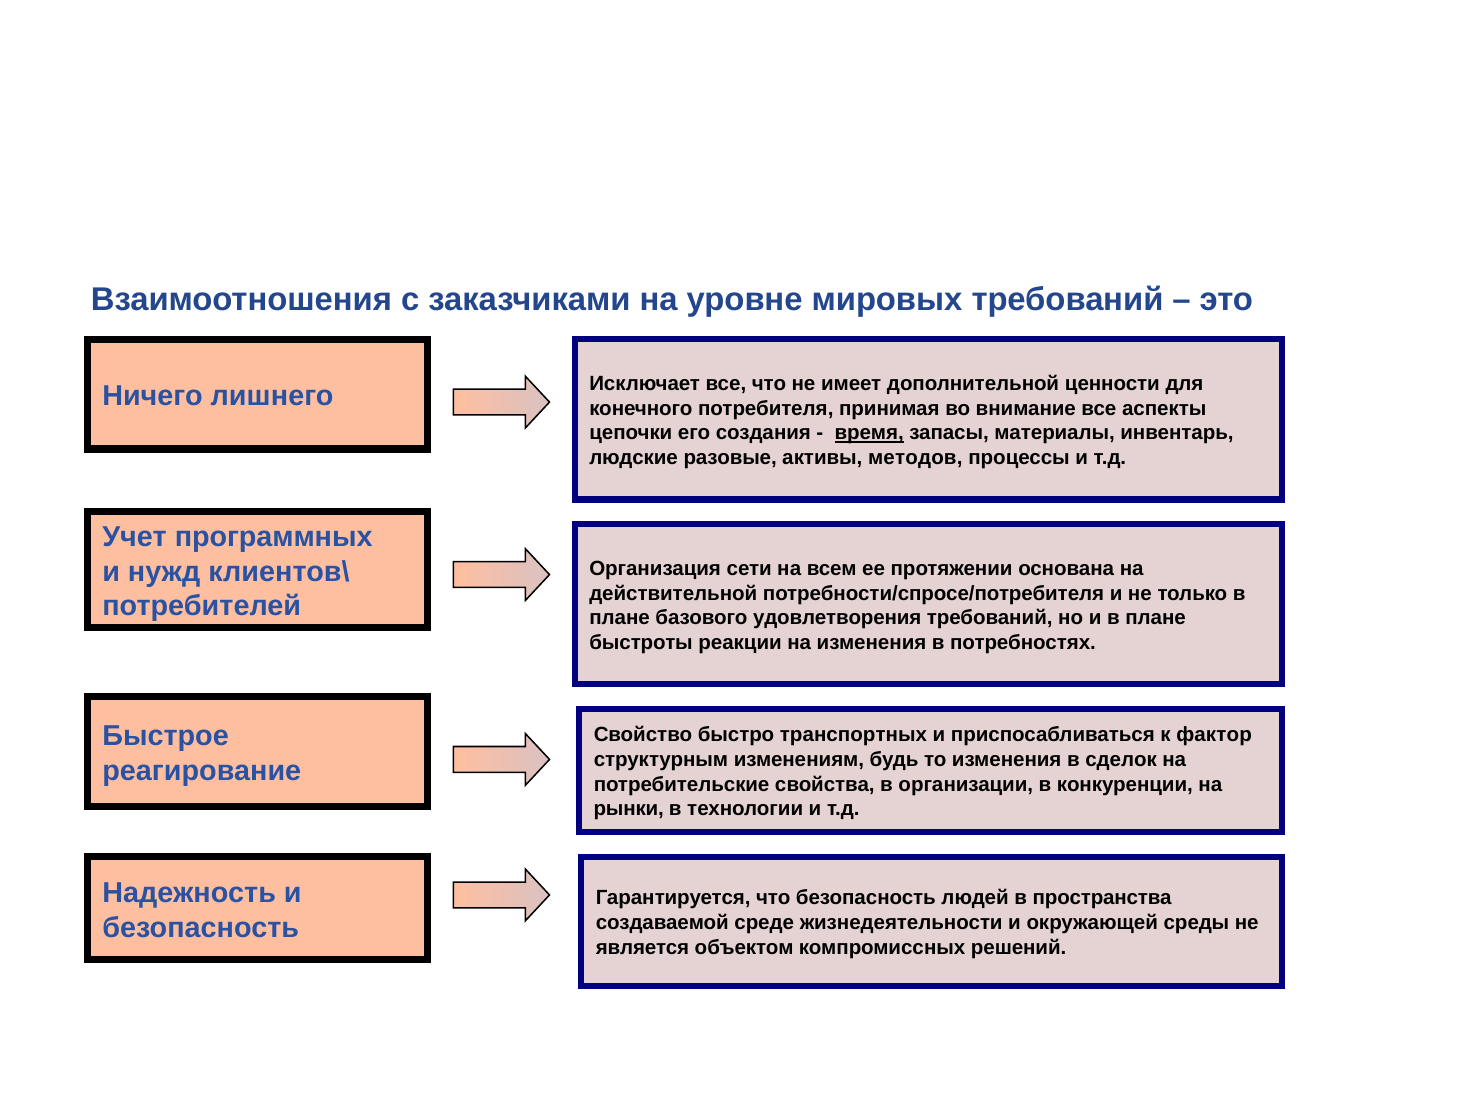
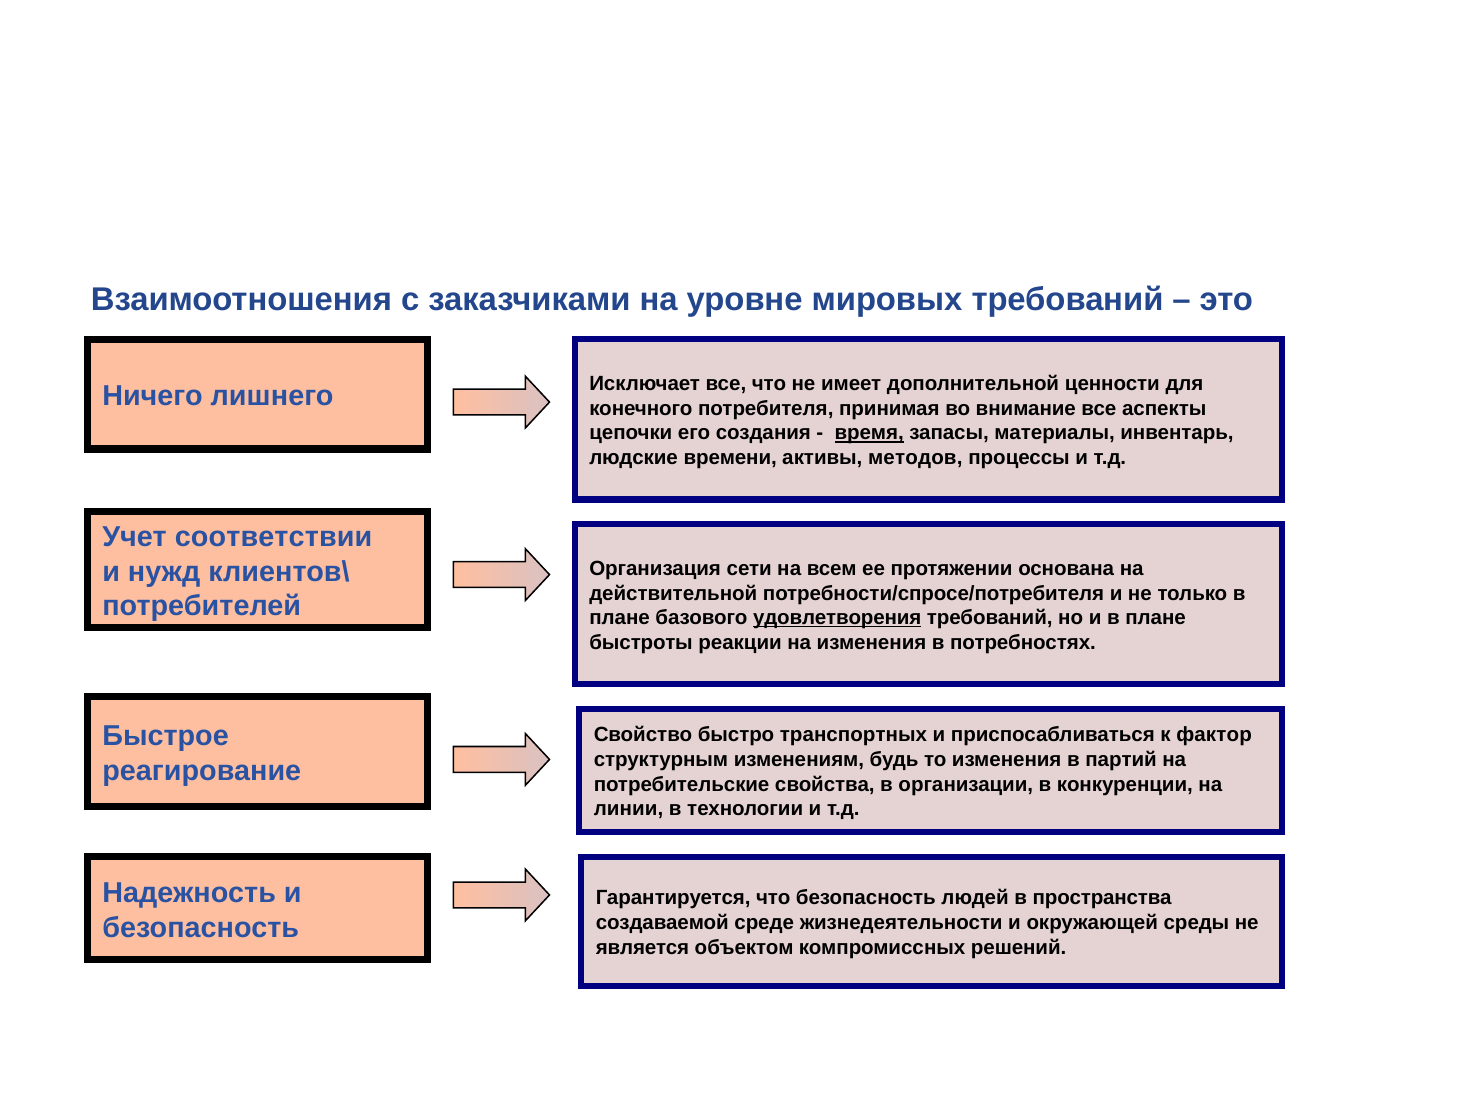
разовые: разовые -> времени
программных: программных -> соответствии
удовлетворения underline: none -> present
сделок: сделок -> партий
рынки: рынки -> линии
